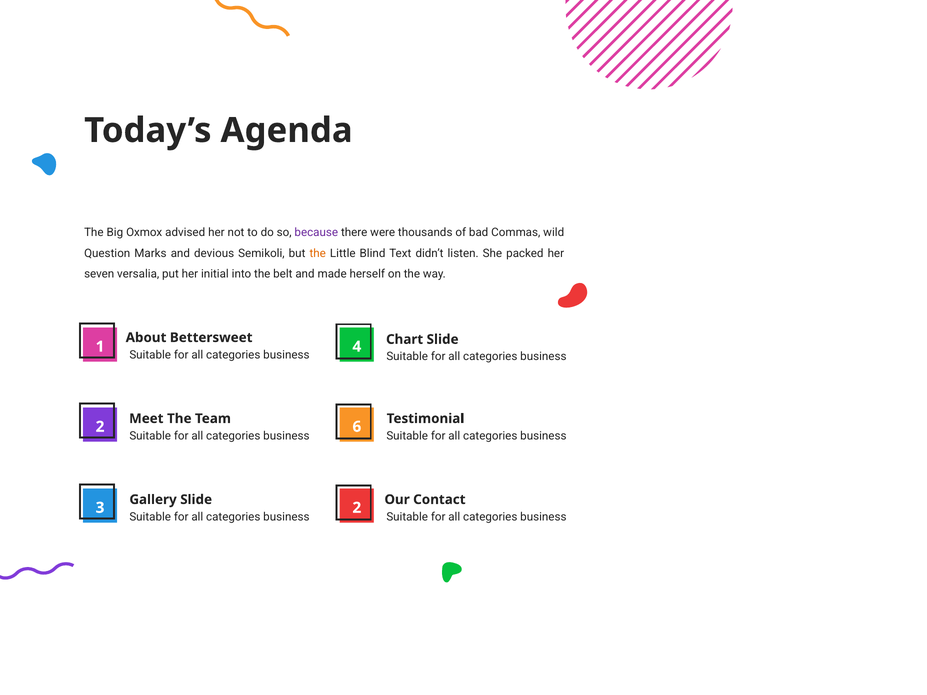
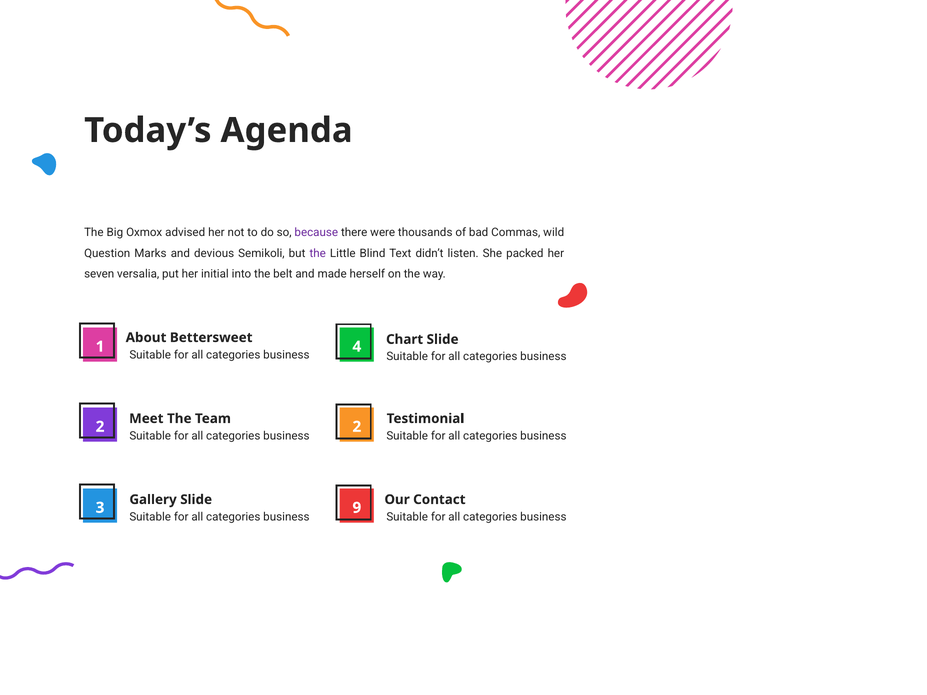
the at (318, 253) colour: orange -> purple
2 6: 6 -> 2
3 2: 2 -> 9
